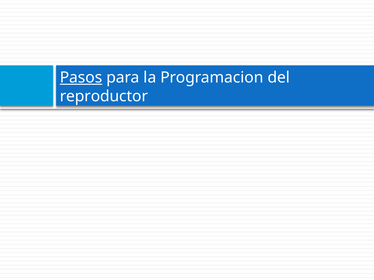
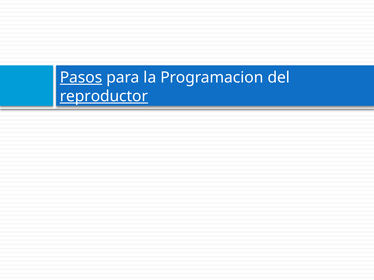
reproductor underline: none -> present
